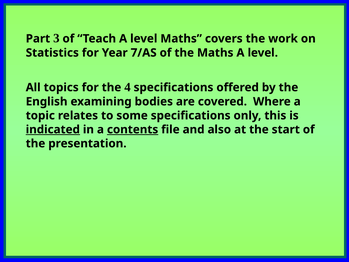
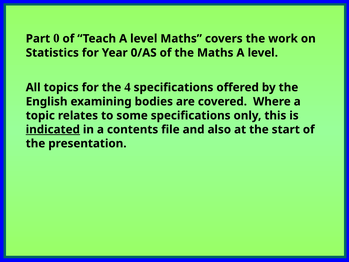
3: 3 -> 0
7/AS: 7/AS -> 0/AS
contents underline: present -> none
